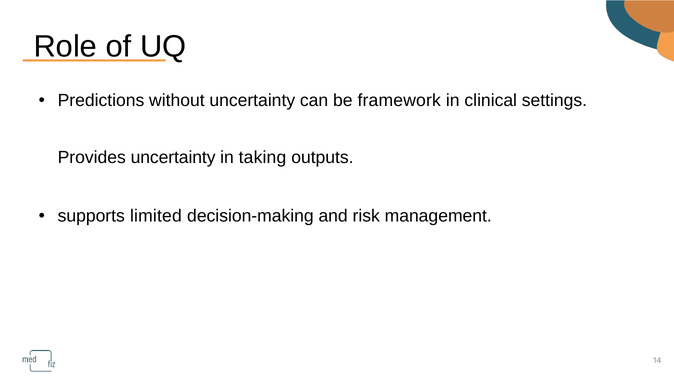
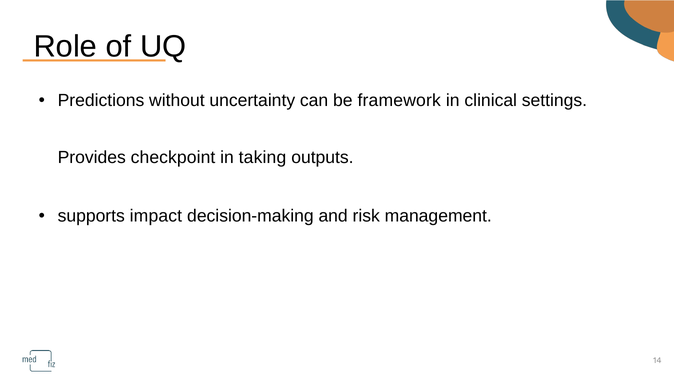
Provides uncertainty: uncertainty -> checkpoint
limited: limited -> impact
